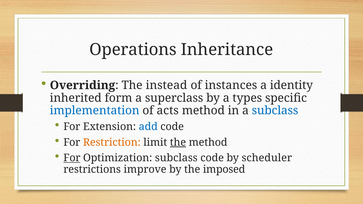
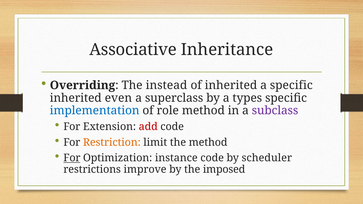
Operations: Operations -> Associative
of instances: instances -> inherited
a identity: identity -> specific
form: form -> even
acts: acts -> role
subclass at (275, 111) colour: blue -> purple
add colour: blue -> red
the at (178, 142) underline: present -> none
Optimization subclass: subclass -> instance
